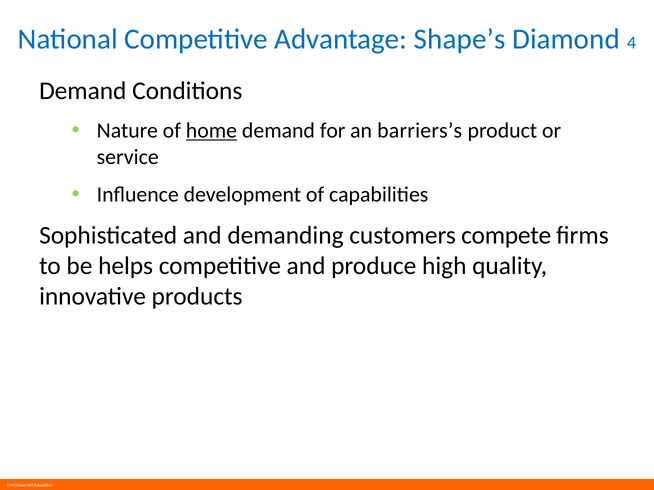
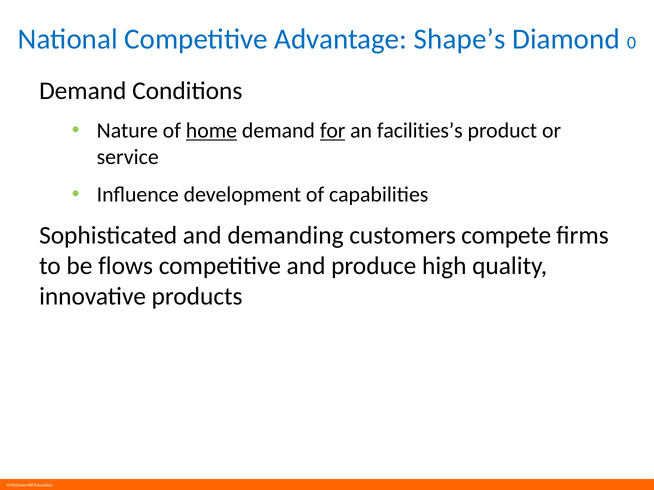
4: 4 -> 0
for underline: none -> present
barriers’s: barriers’s -> facilities’s
helps: helps -> flows
